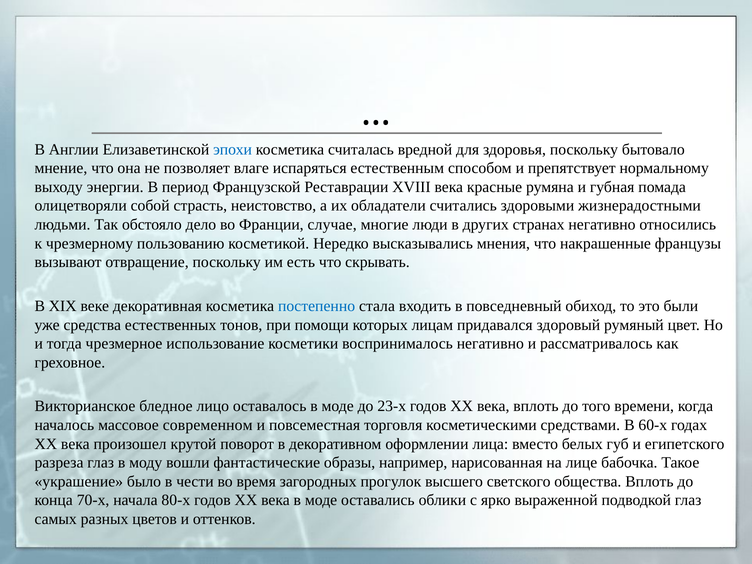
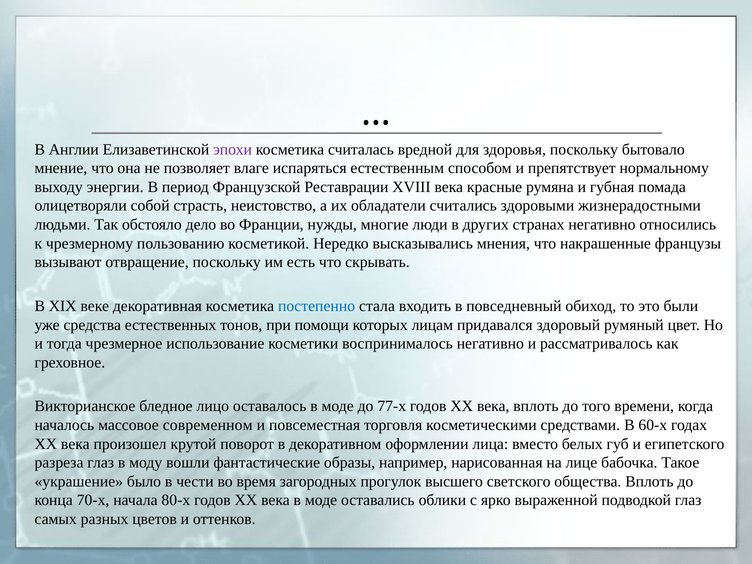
эпохи colour: blue -> purple
случае: случае -> нужды
23-х: 23-х -> 77-х
